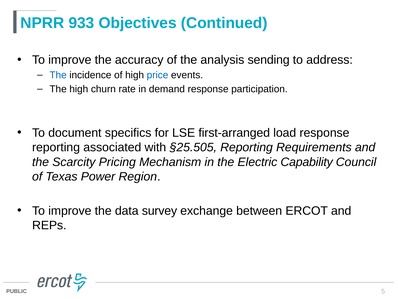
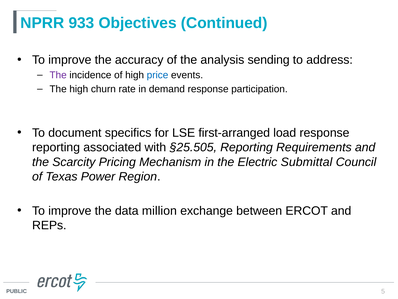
The at (58, 75) colour: blue -> purple
Capability: Capability -> Submittal
survey: survey -> million
